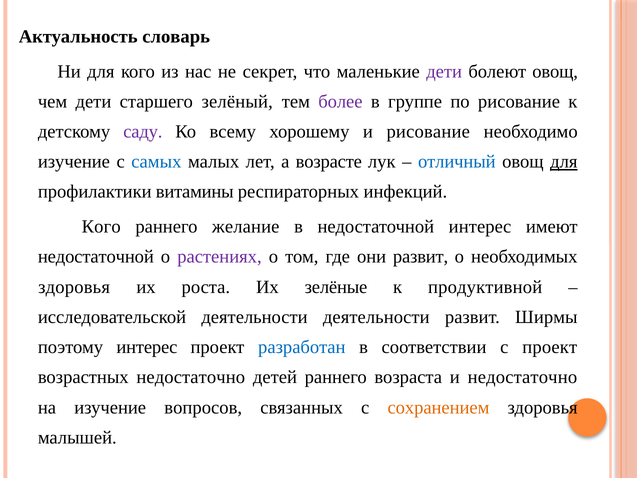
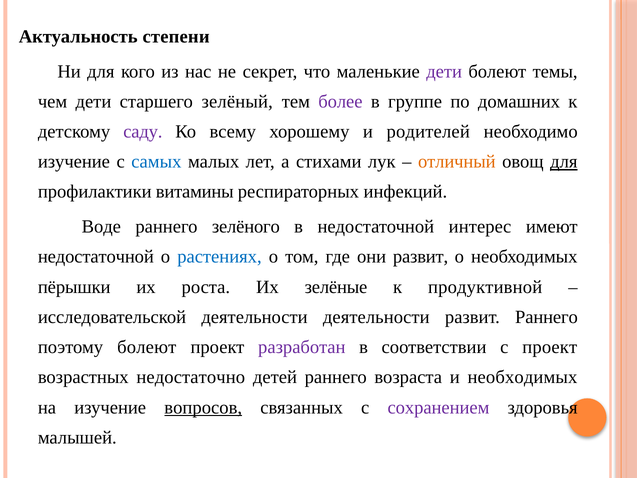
словарь: словарь -> степени
болеют овощ: овощ -> темы
по рисование: рисование -> домашних
и рисование: рисование -> родителей
возрасте: возрасте -> стихами
отличный colour: blue -> orange
Кого at (101, 227): Кого -> Воде
желание: желание -> зелёного
растениях colour: purple -> blue
здоровья at (74, 287): здоровья -> пёрышки
развит Ширмы: Ширмы -> Раннего
поэтому интерес: интерес -> болеют
разработан colour: blue -> purple
и недостаточно: недостаточно -> необходимых
вопросов underline: none -> present
сохранением colour: orange -> purple
